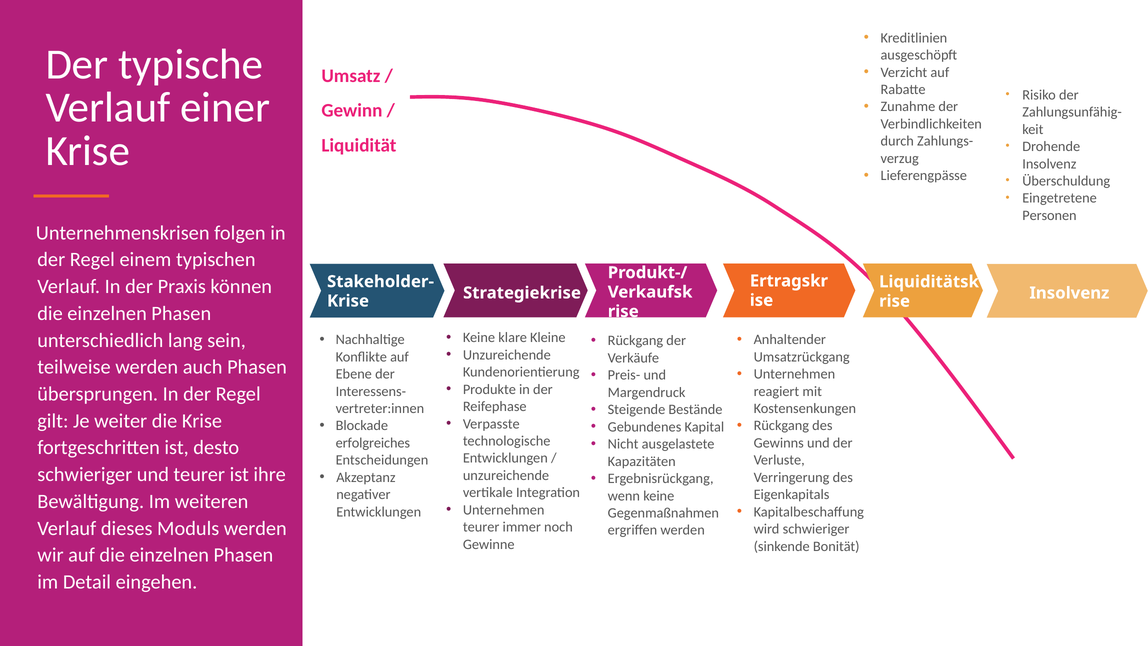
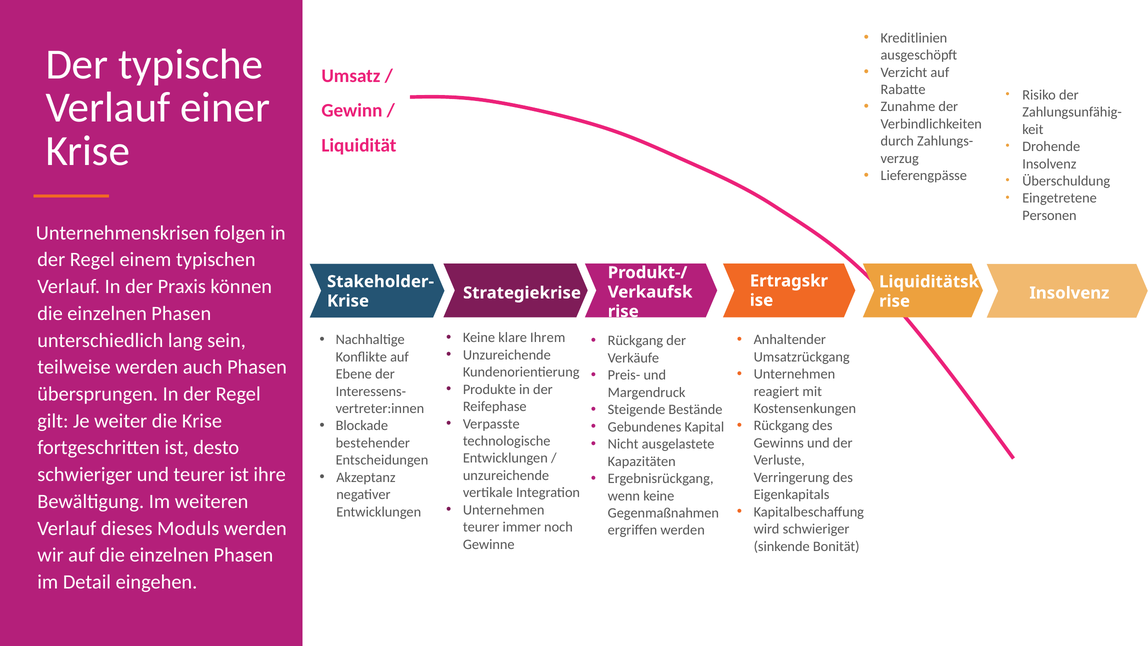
Kleine: Kleine -> Ihrem
erfolgreiches: erfolgreiches -> bestehender
